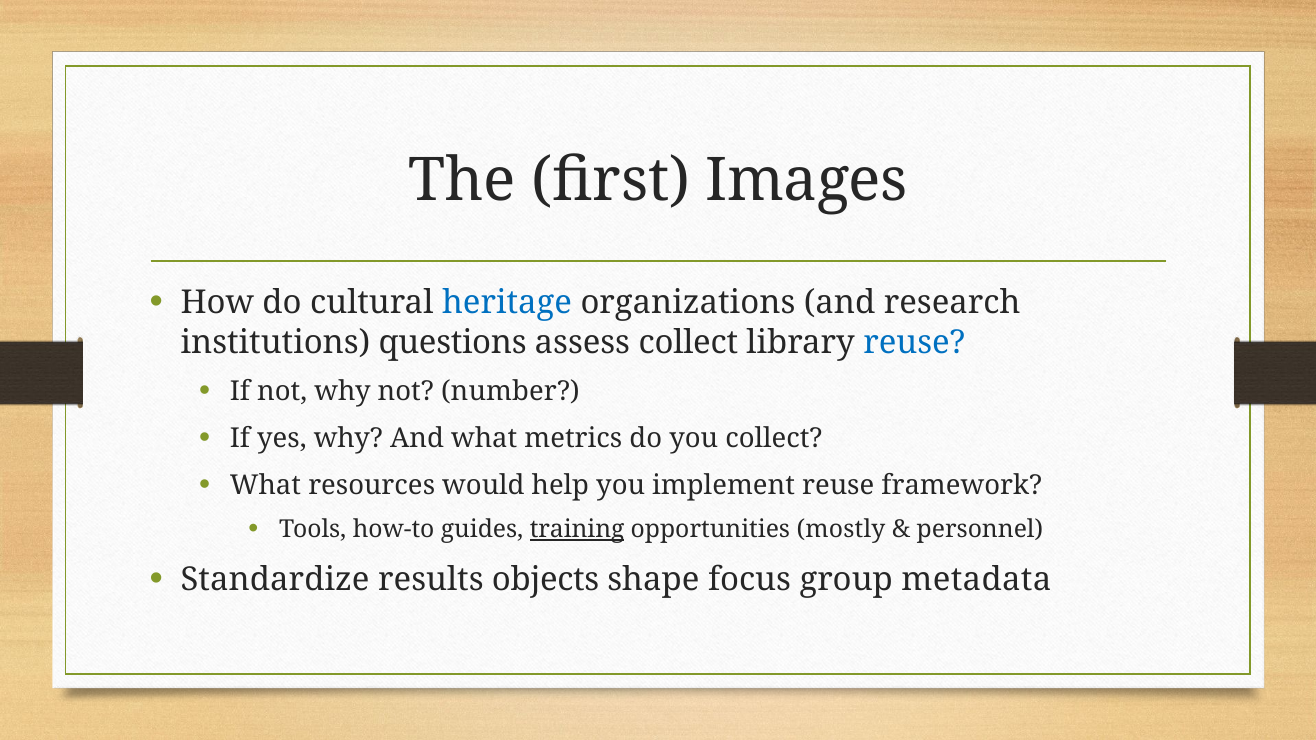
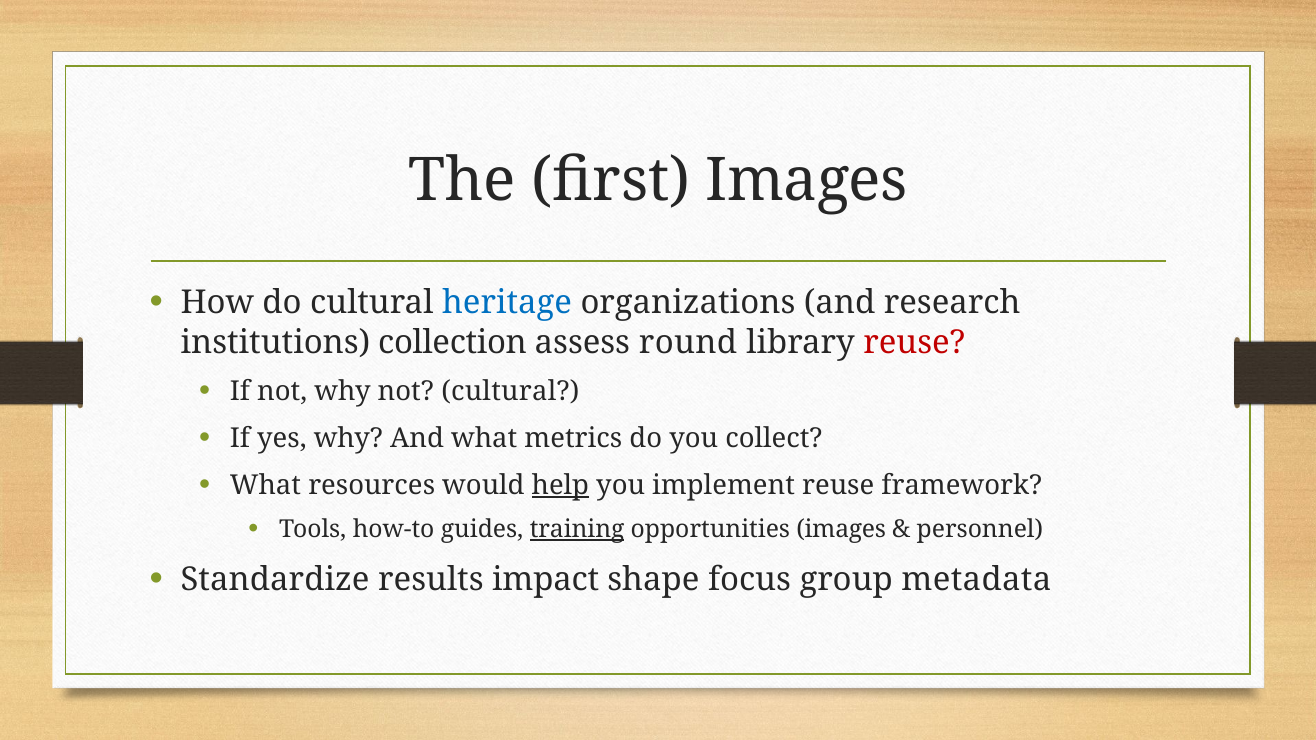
questions: questions -> collection
assess collect: collect -> round
reuse at (914, 342) colour: blue -> red
not number: number -> cultural
help underline: none -> present
opportunities mostly: mostly -> images
objects: objects -> impact
